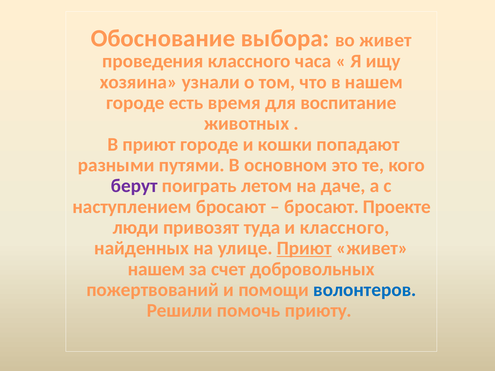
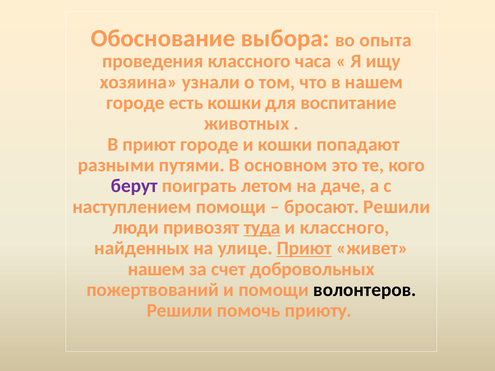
во живет: живет -> опыта
есть время: время -> кошки
наступлением бросают: бросают -> помощи
бросают Проекте: Проекте -> Решили
туда underline: none -> present
волонтеров colour: blue -> black
